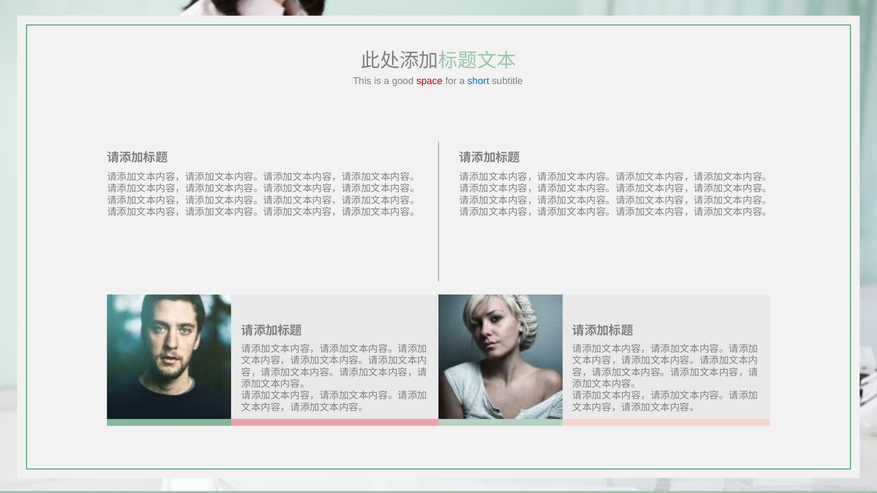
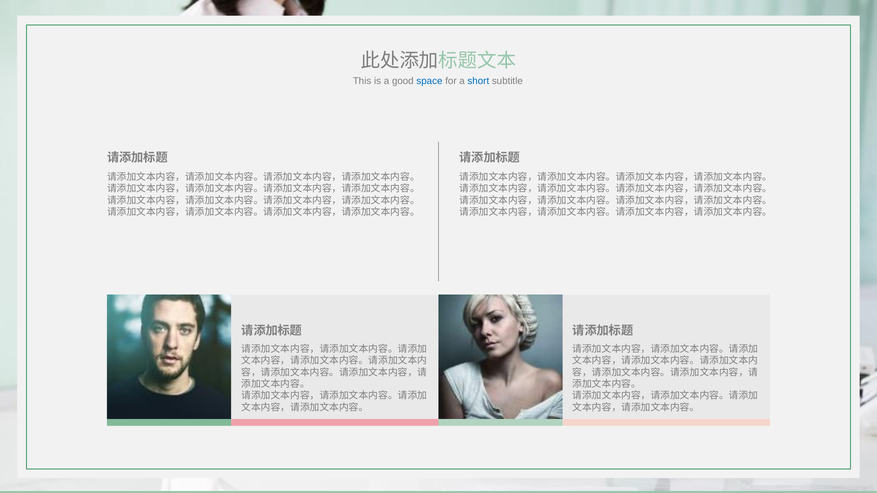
space colour: red -> blue
